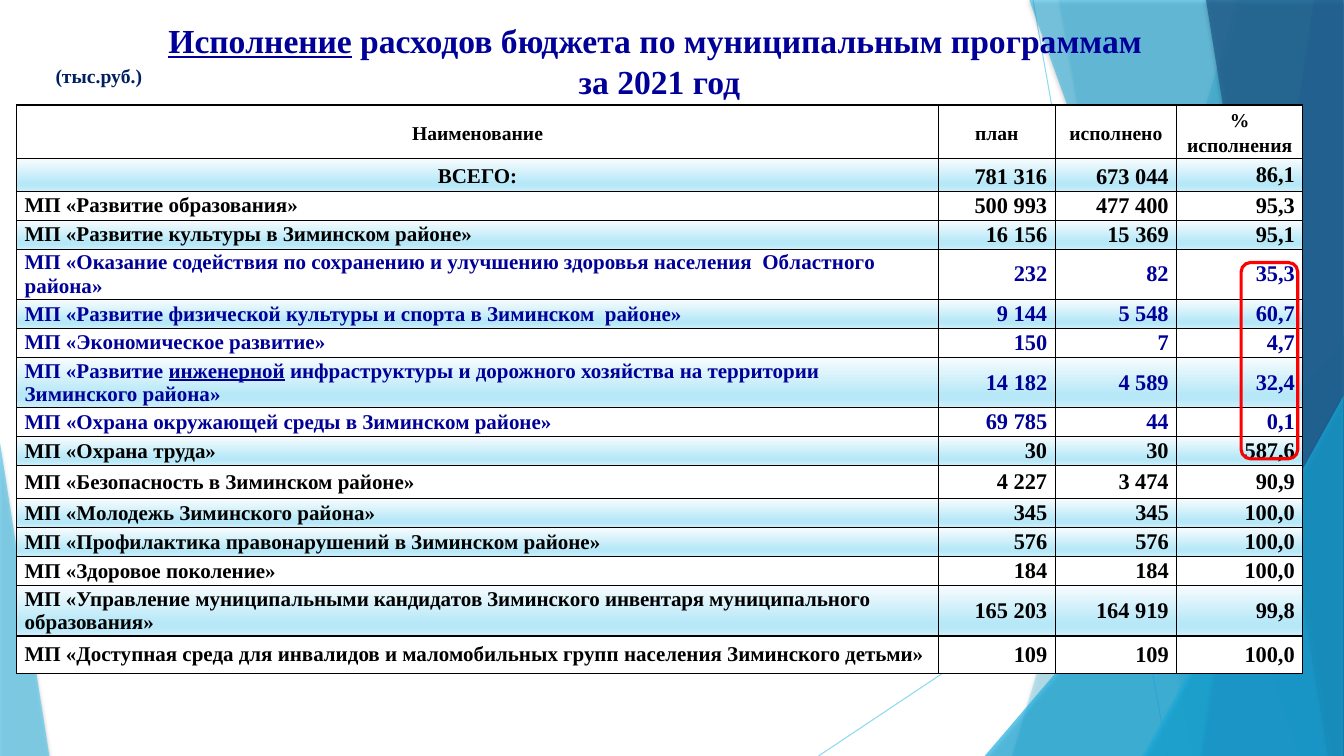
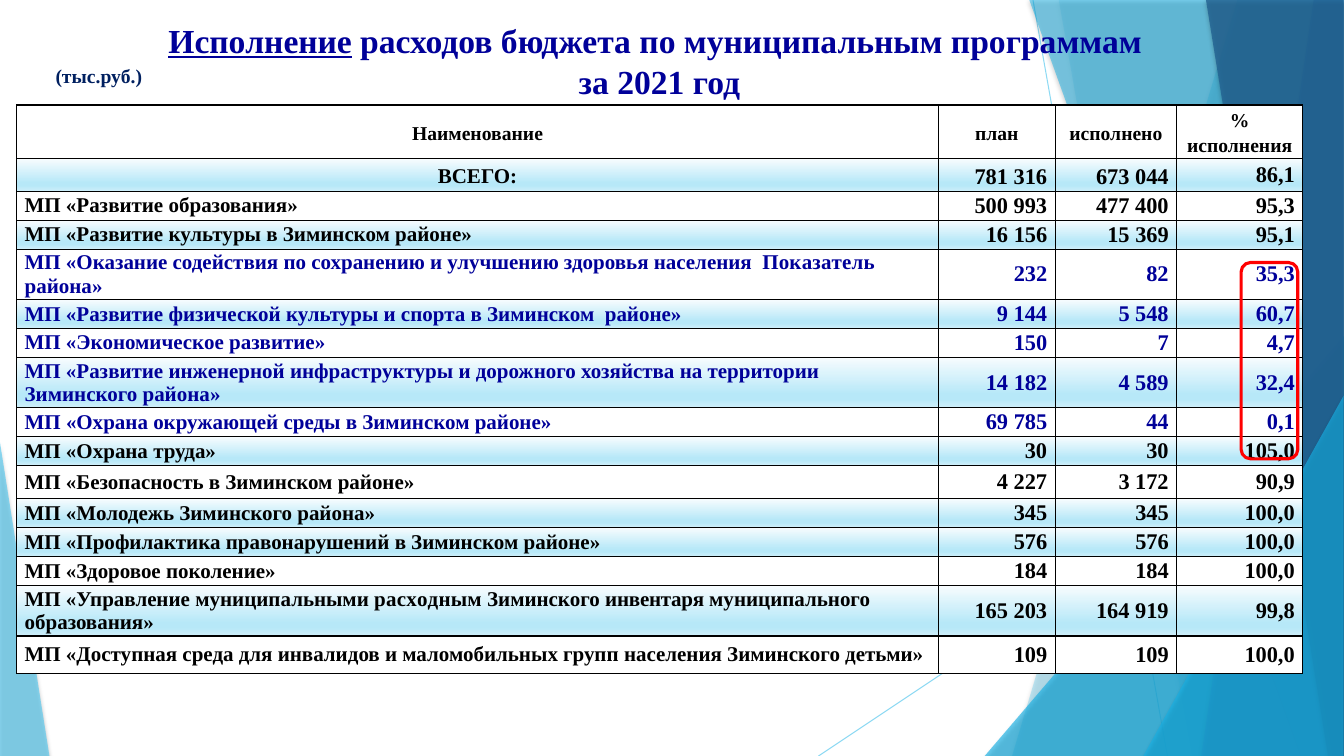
Областного: Областного -> Показатель
инженерной underline: present -> none
587,6: 587,6 -> 105,0
474: 474 -> 172
кандидатов: кандидатов -> расходным
